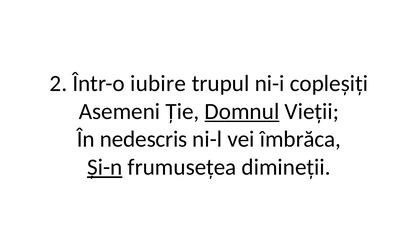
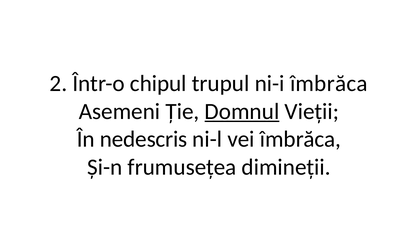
iubire: iubire -> chipul
ni-i copleșiți: copleșiți -> îmbrăca
Și-n underline: present -> none
